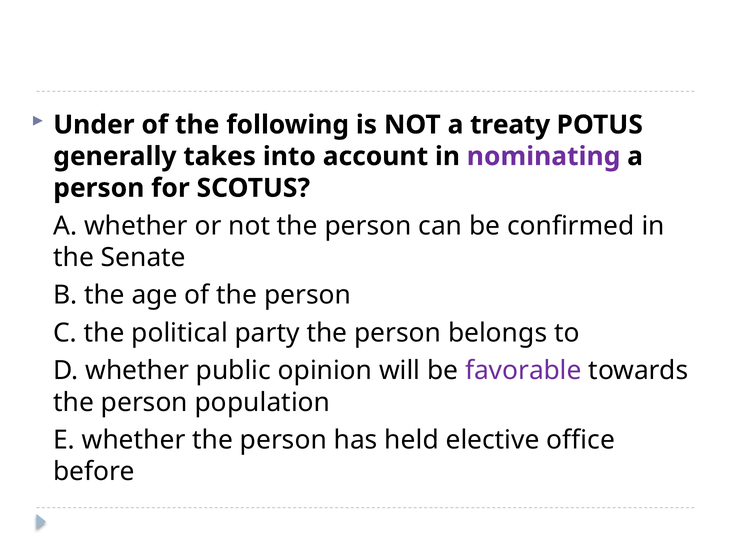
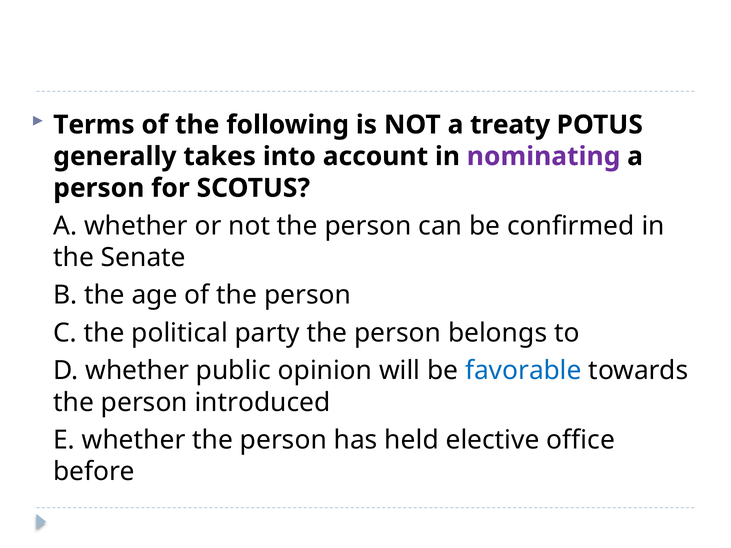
Under: Under -> Terms
favorable colour: purple -> blue
population: population -> introduced
